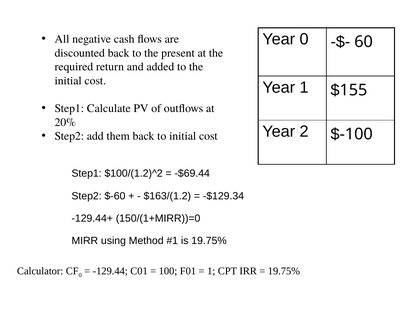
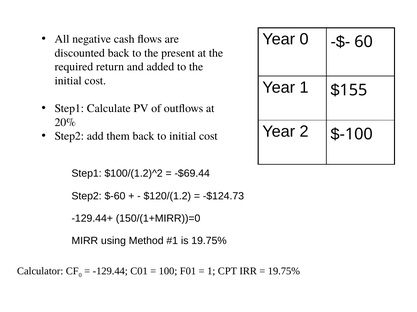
$163/(1.2: $163/(1.2 -> $120/(1.2
-$129.34: -$129.34 -> -$124.73
